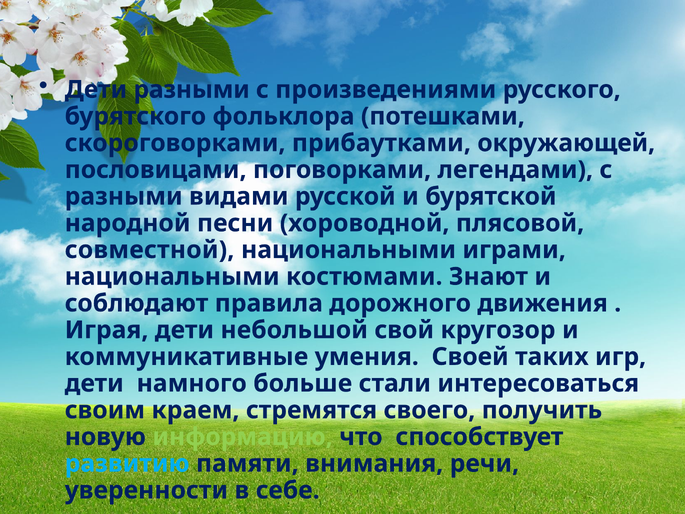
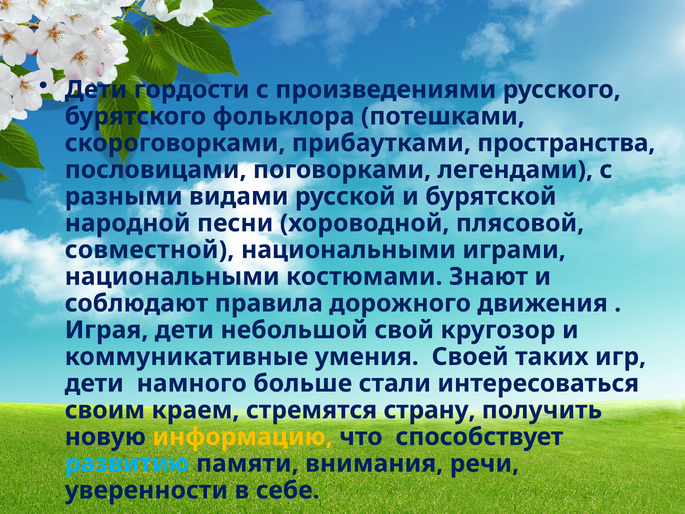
Дети разными: разными -> гордости
окружающей: окружающей -> пространства
своего: своего -> страну
информацию colour: light green -> yellow
